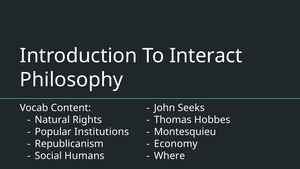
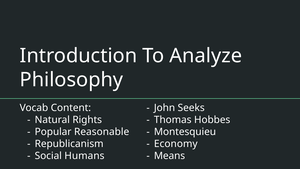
Interact: Interact -> Analyze
Institutions: Institutions -> Reasonable
Where: Where -> Means
